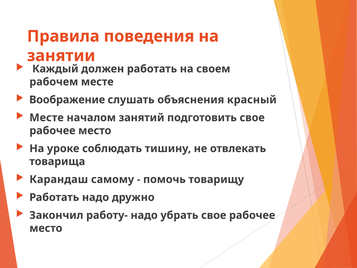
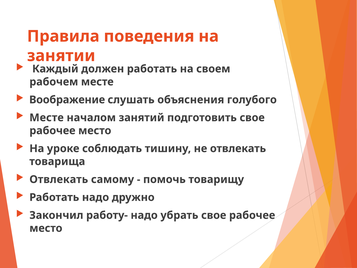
красный: красный -> голубого
Карандаш at (59, 179): Карандаш -> Отвлекать
